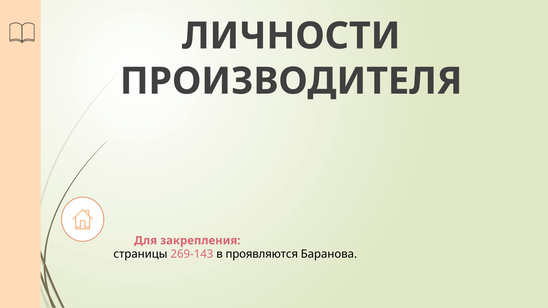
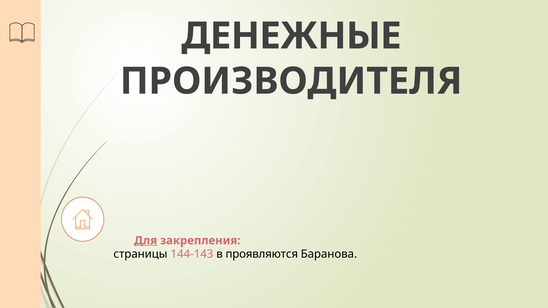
ЛИЧНОСТИ: ЛИЧНОСТИ -> ДЕНЕЖНЫЕ
Для underline: none -> present
269-143: 269-143 -> 144-143
